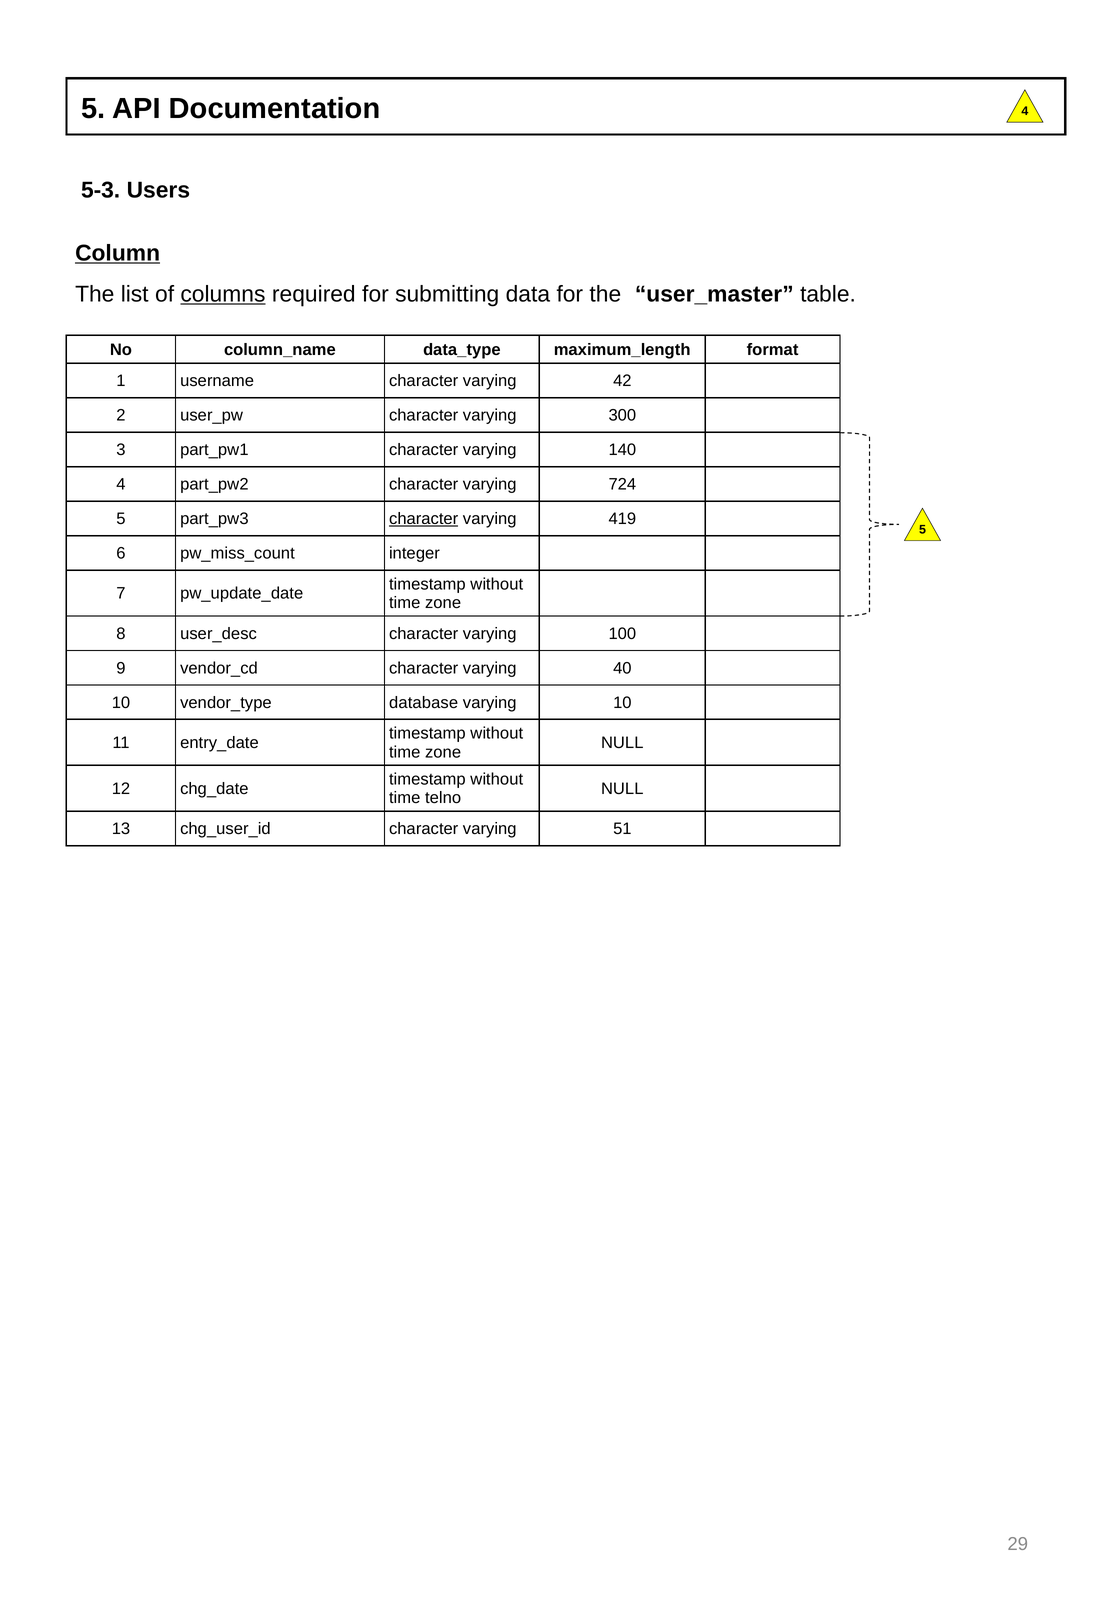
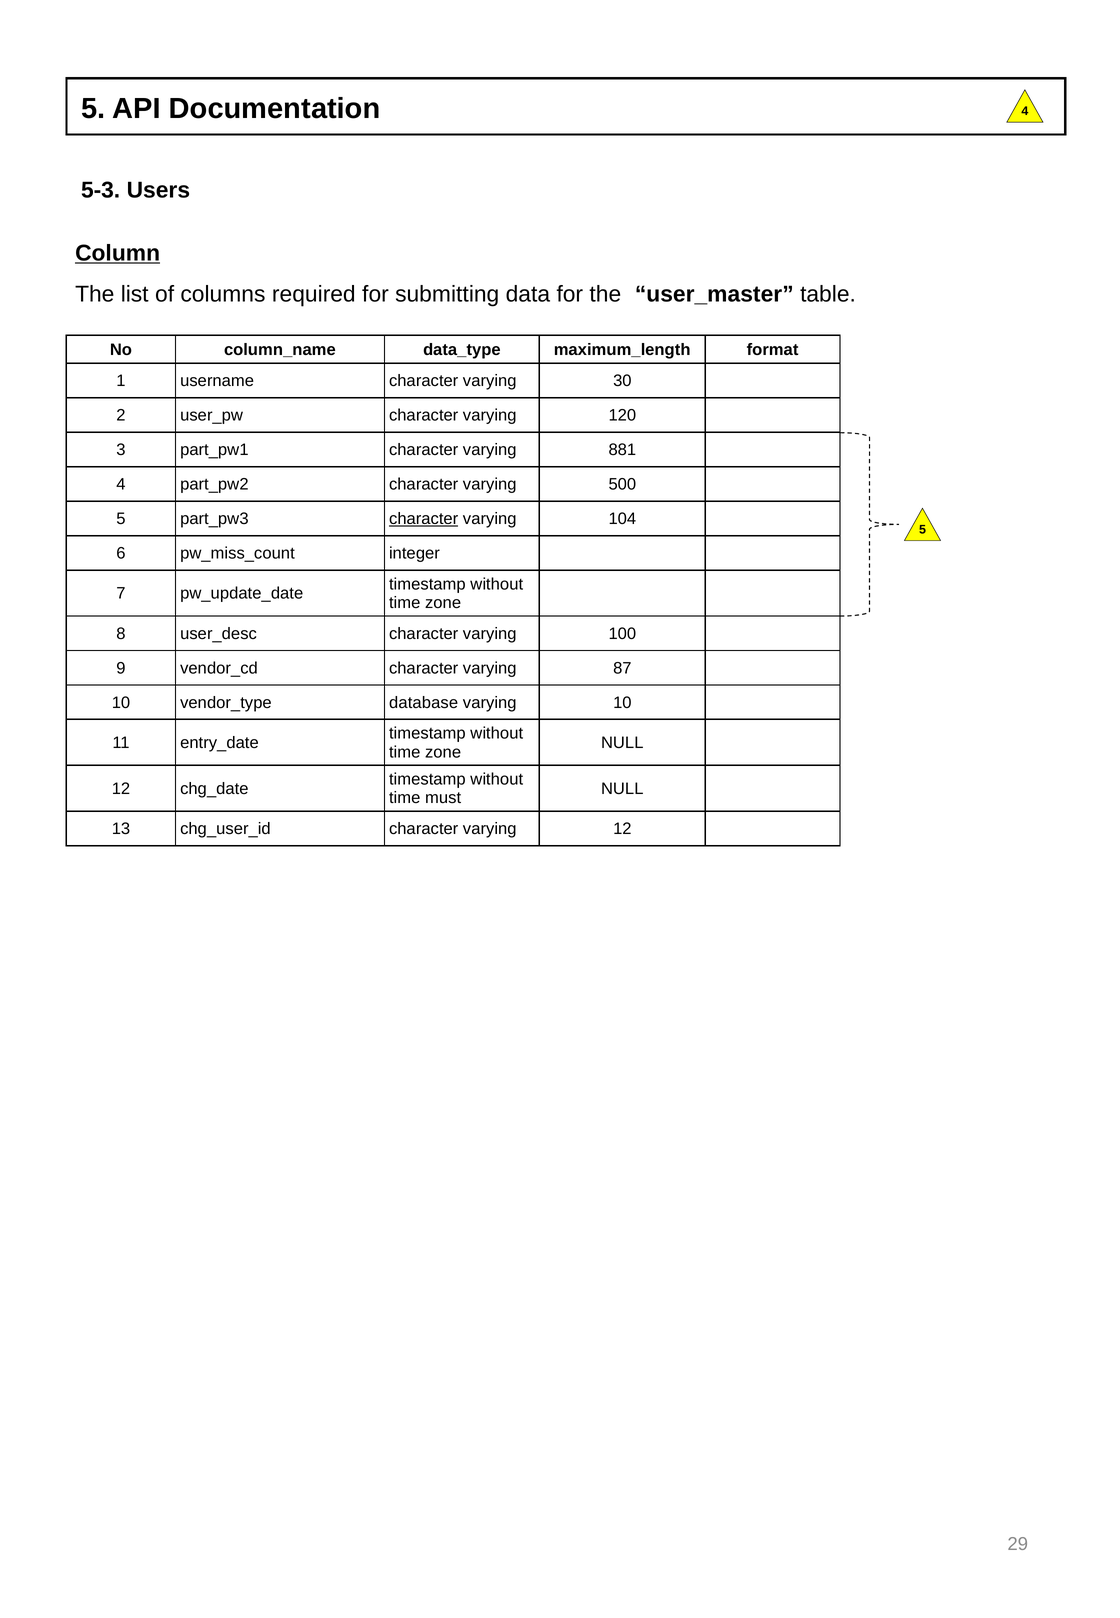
columns underline: present -> none
42: 42 -> 30
300: 300 -> 120
140: 140 -> 881
724: 724 -> 500
419: 419 -> 104
40: 40 -> 87
telno: telno -> must
varying 51: 51 -> 12
